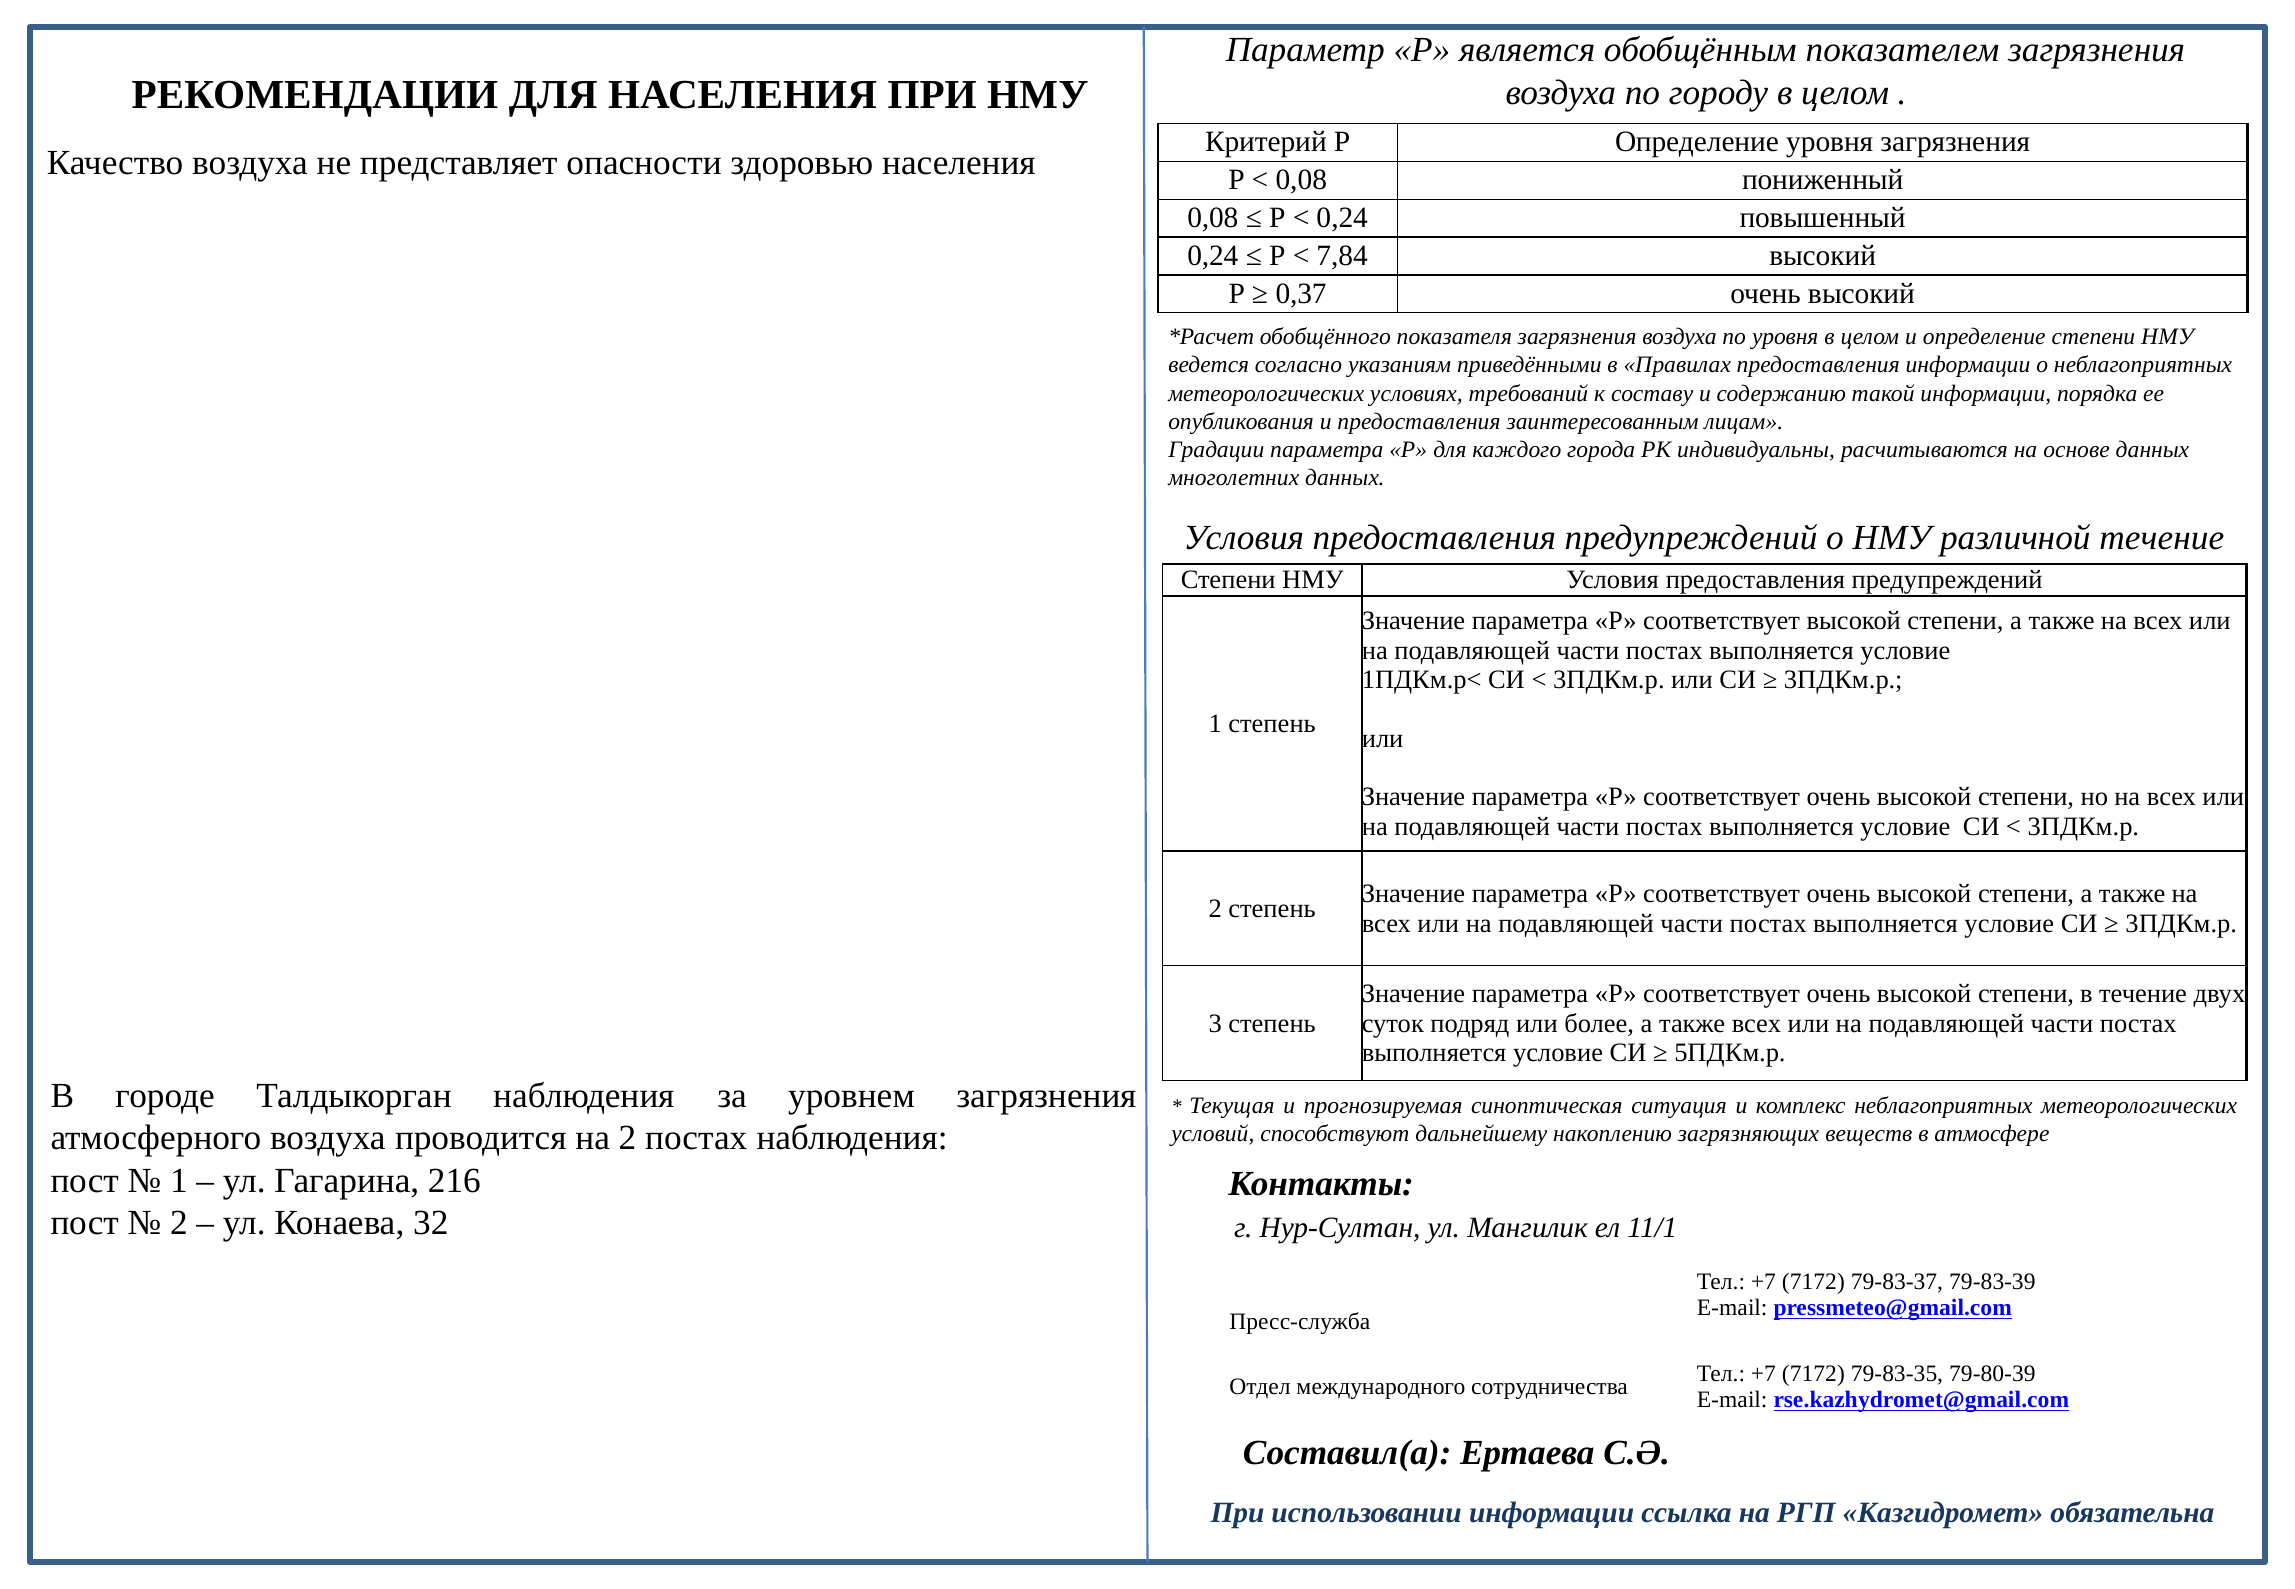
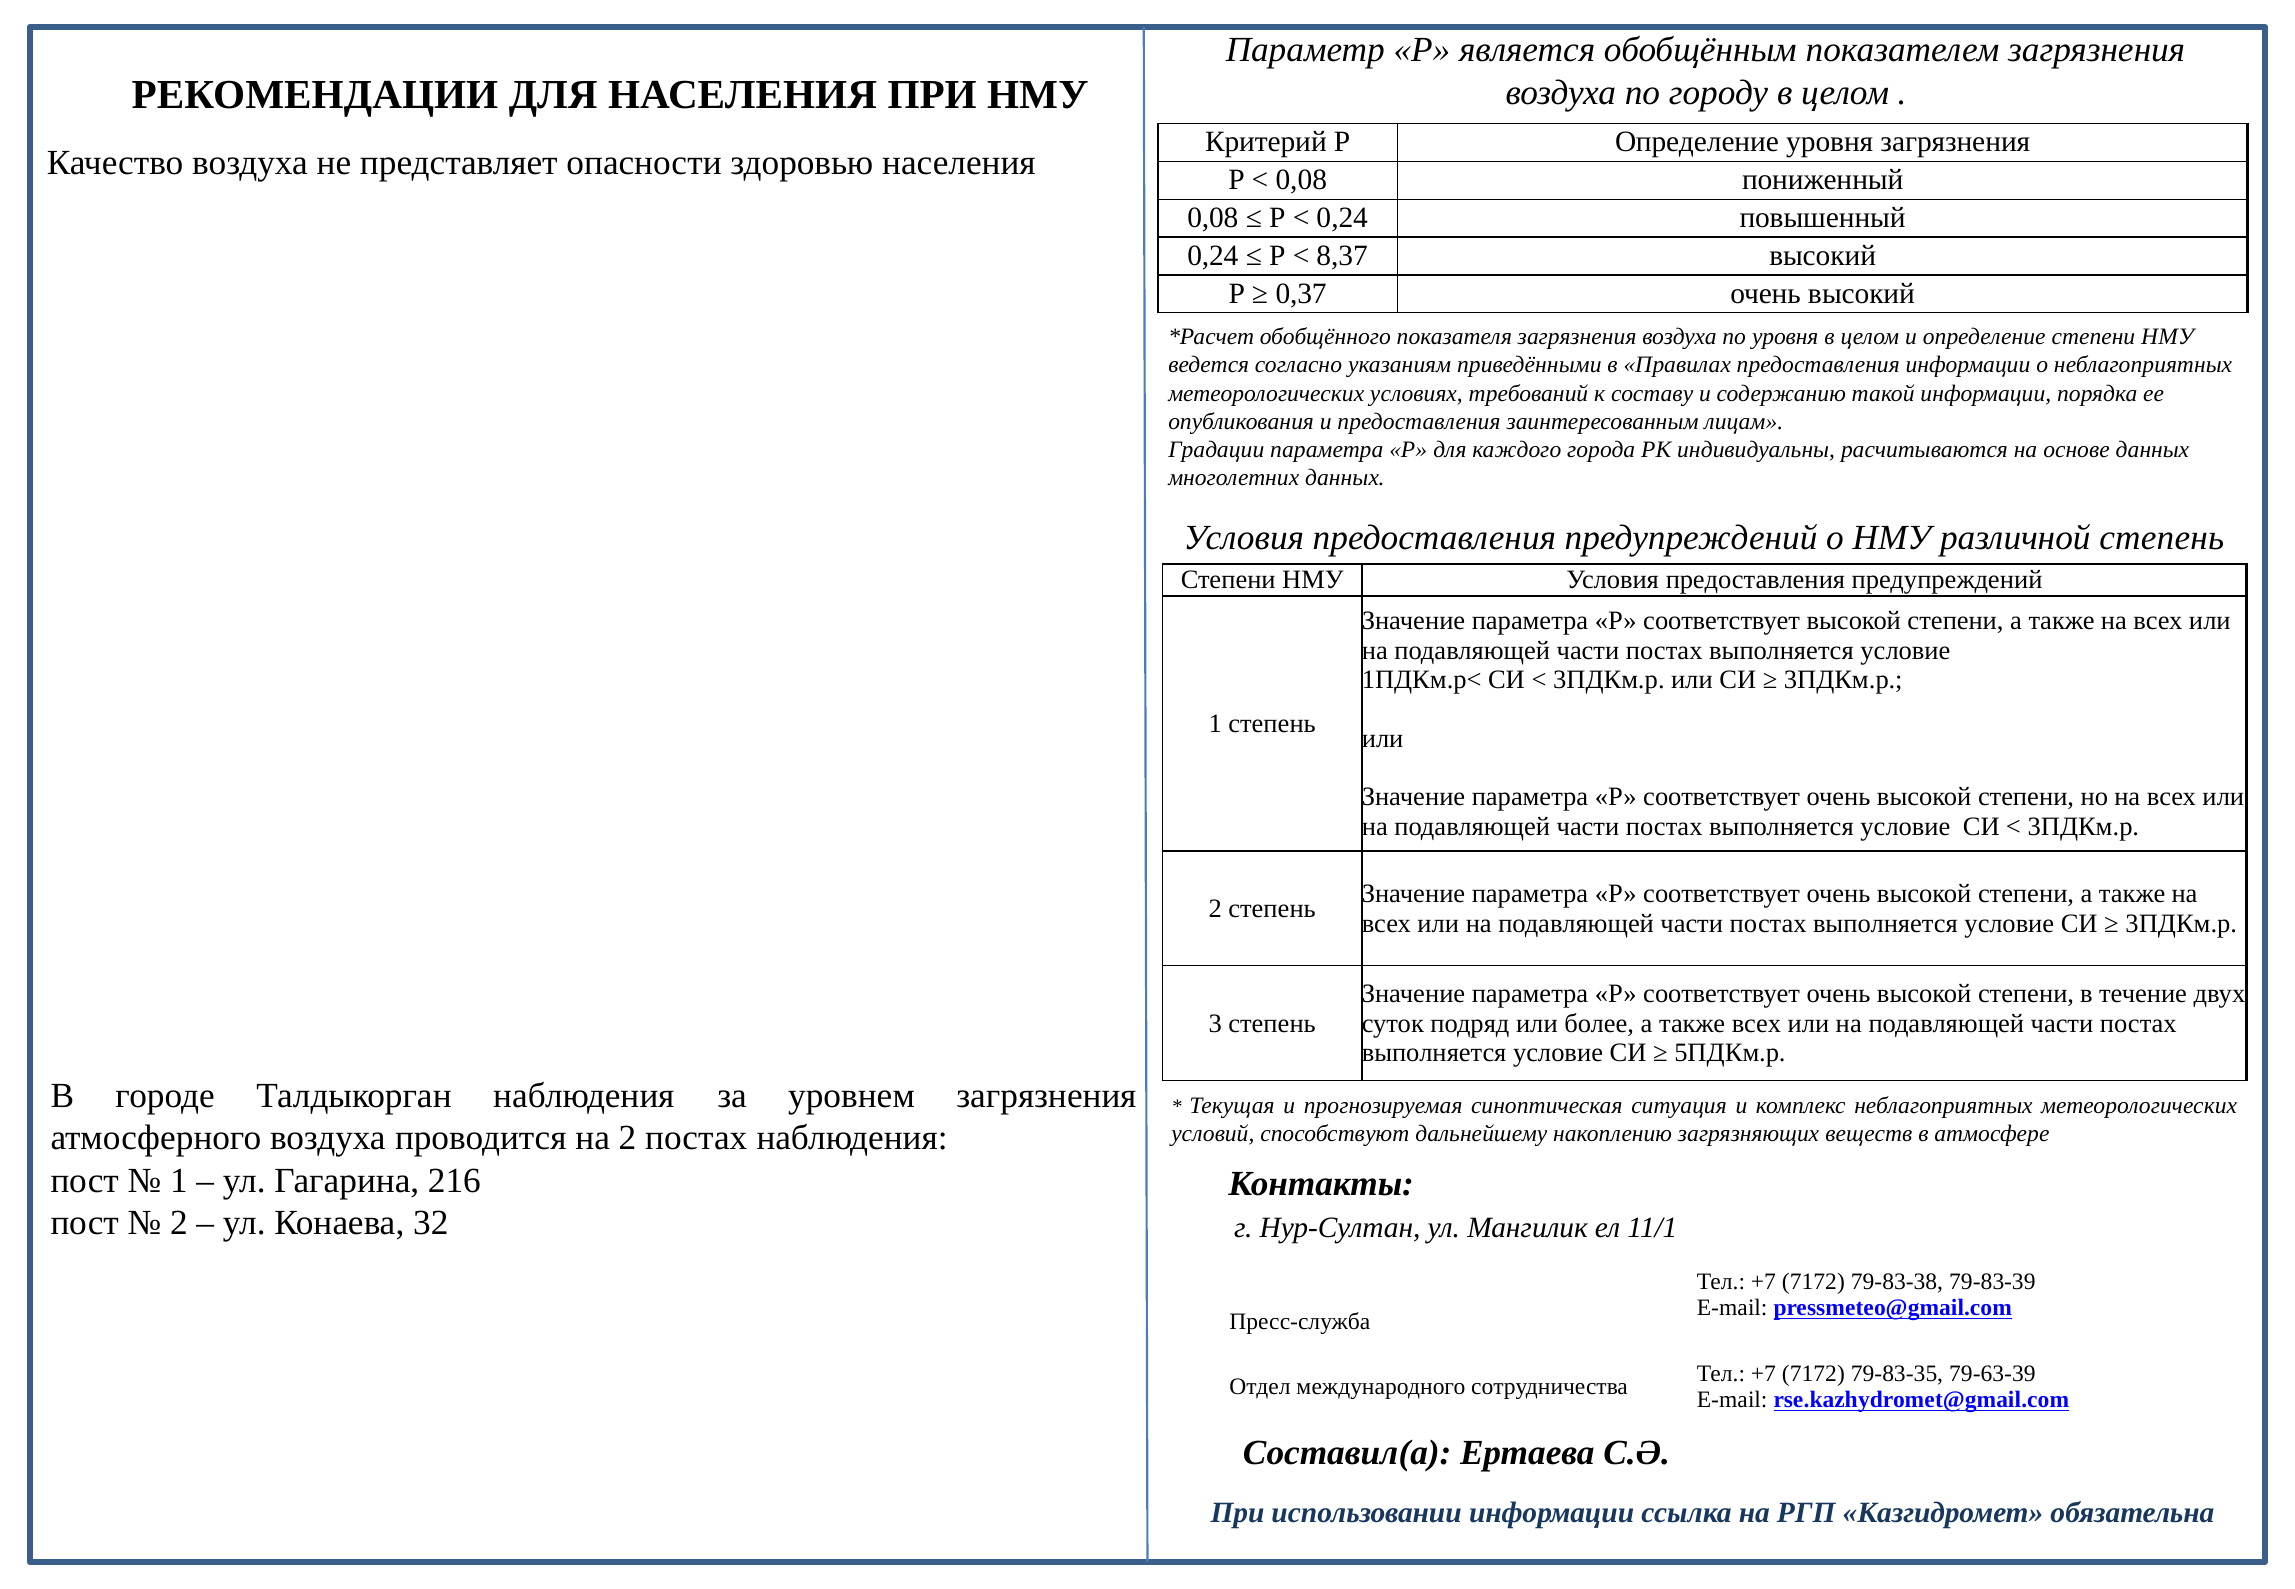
7,84: 7,84 -> 8,37
различной течение: течение -> степень
79-83-37: 79-83-37 -> 79-83-38
79-80-39: 79-80-39 -> 79-63-39
